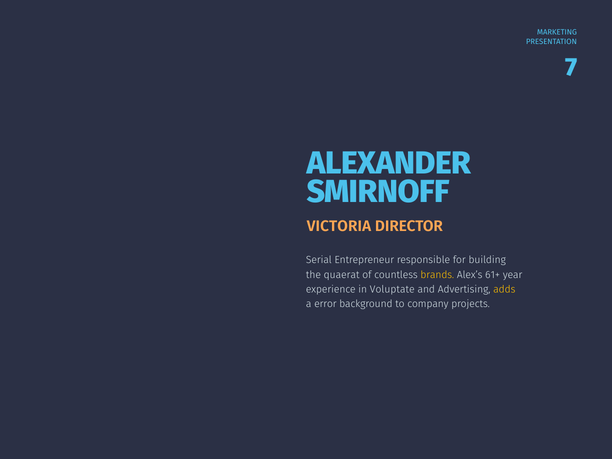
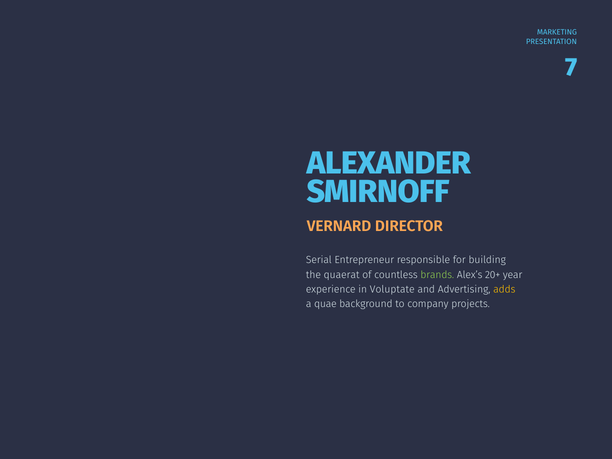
VICTORIA: VICTORIA -> VERNARD
brands colour: yellow -> light green
61+: 61+ -> 20+
error: error -> quae
